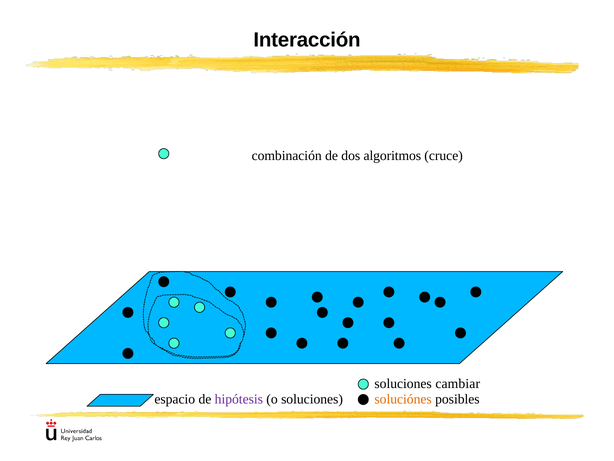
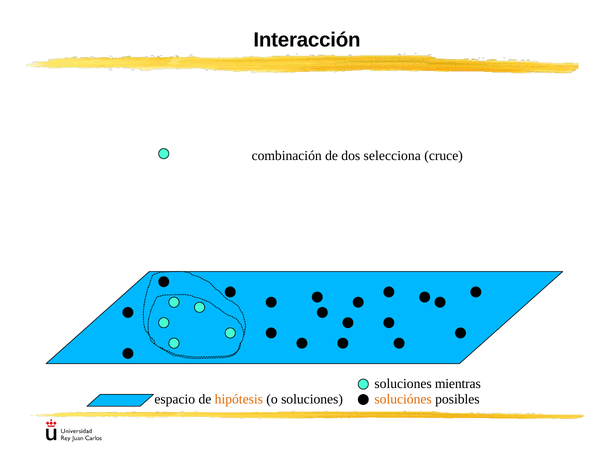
algoritmos: algoritmos -> selecciona
cambiar: cambiar -> mientras
hipótesis colour: purple -> orange
